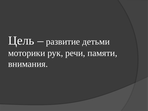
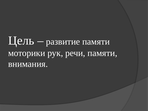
развитие детьми: детьми -> памяти
